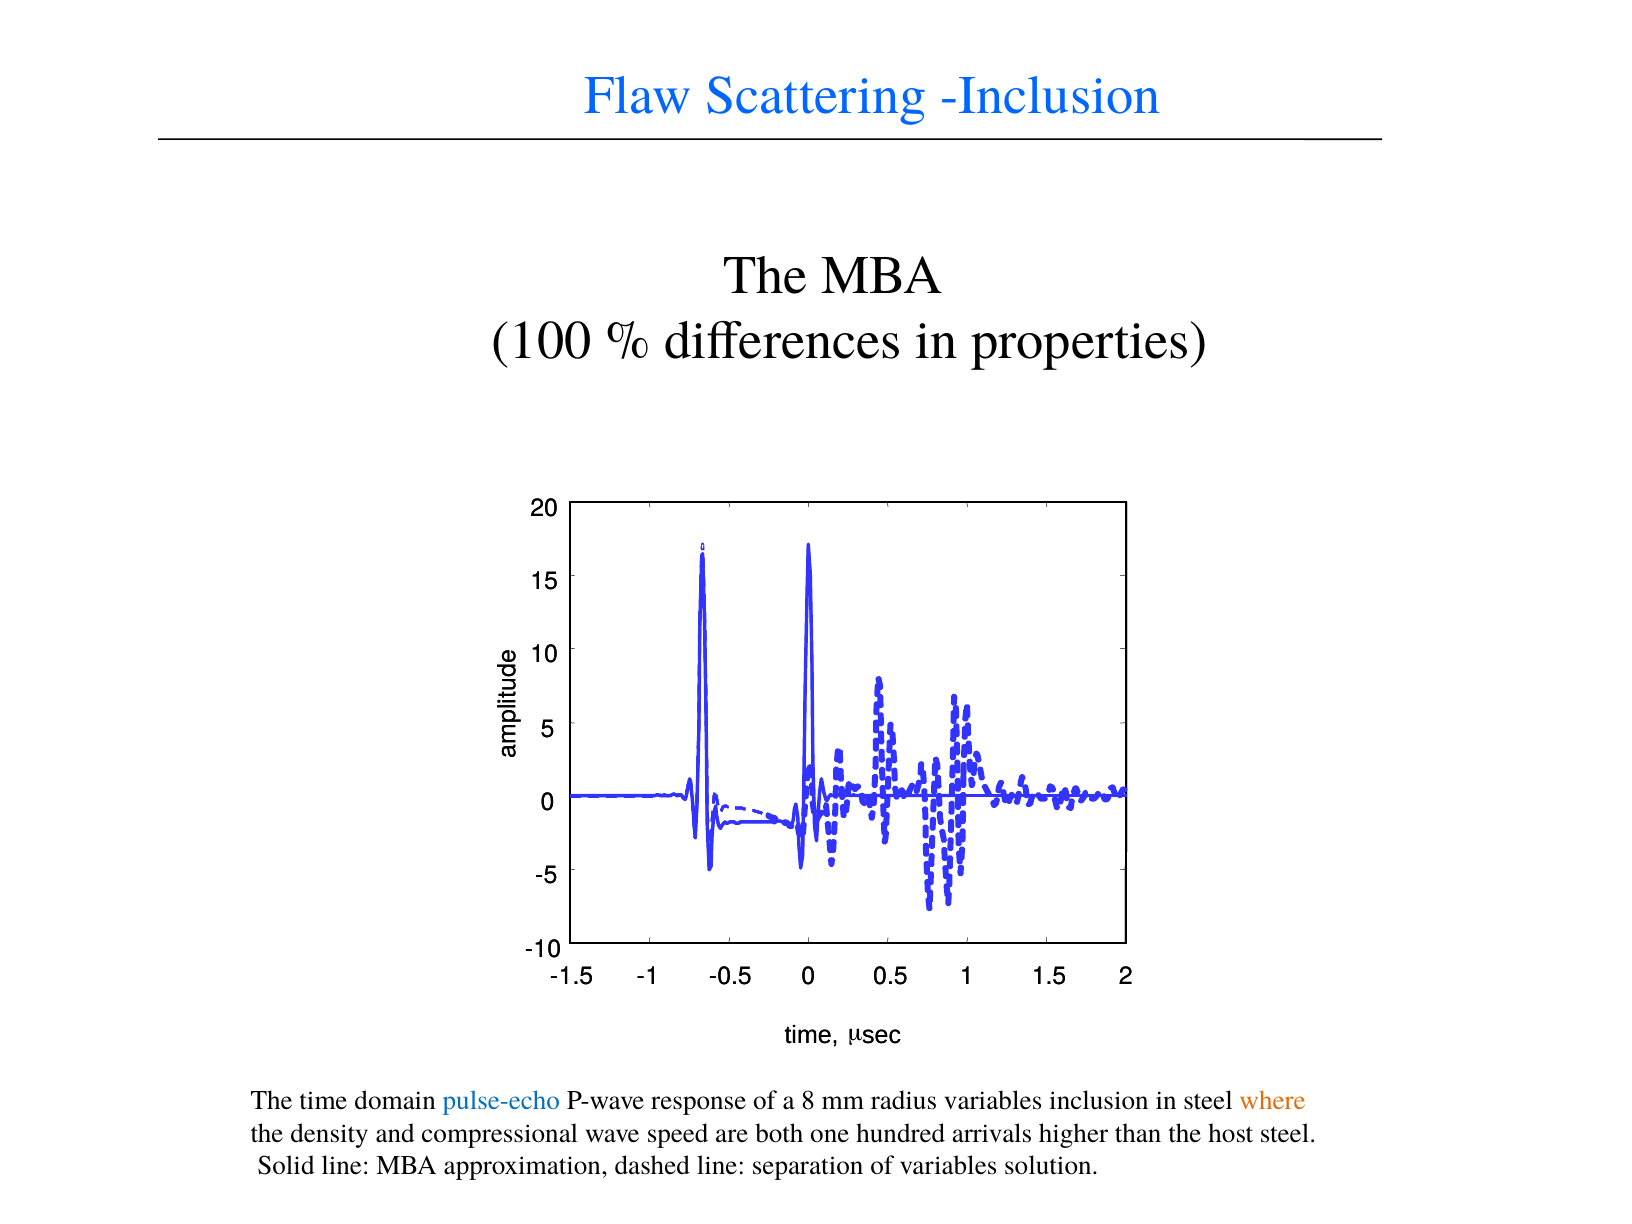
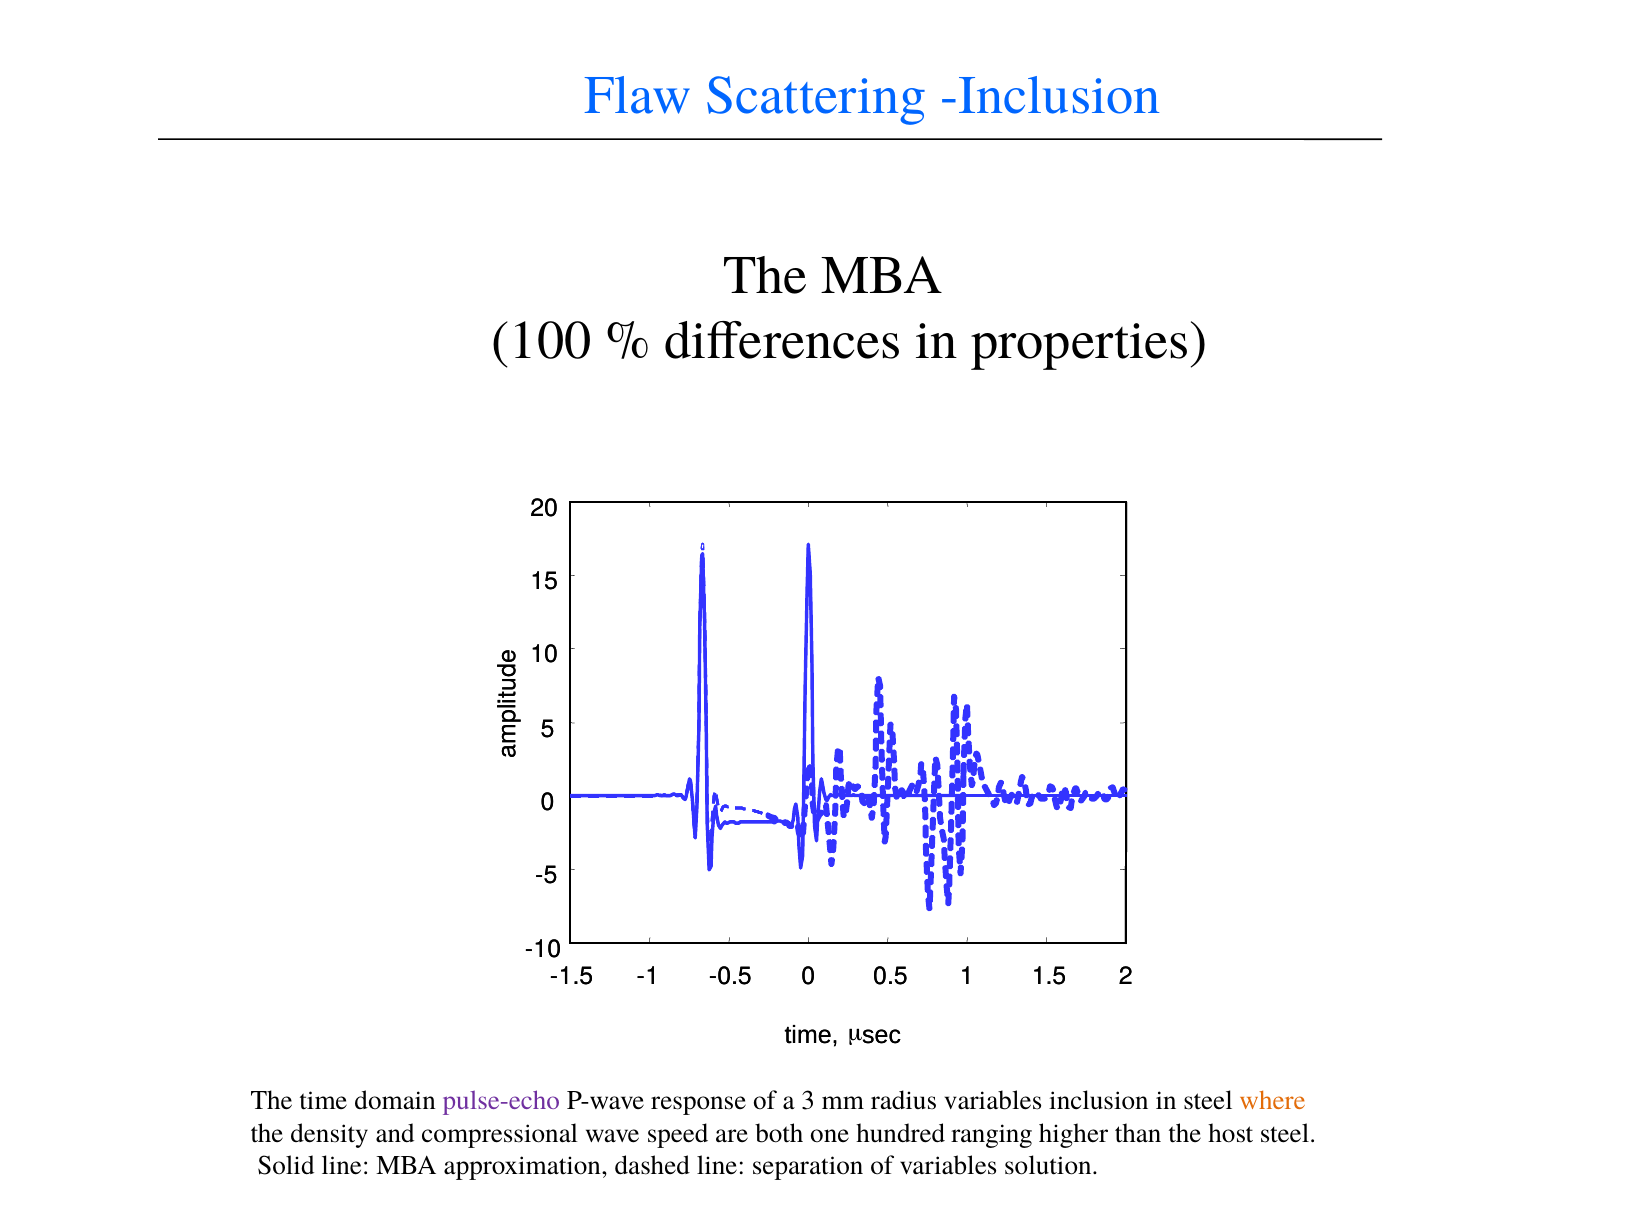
pulse-echo colour: blue -> purple
8: 8 -> 3
arrivals: arrivals -> ranging
